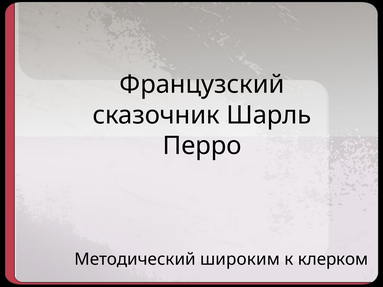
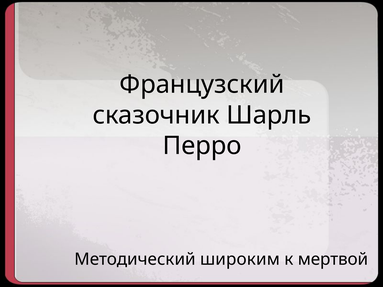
клерком: клерком -> мертвой
